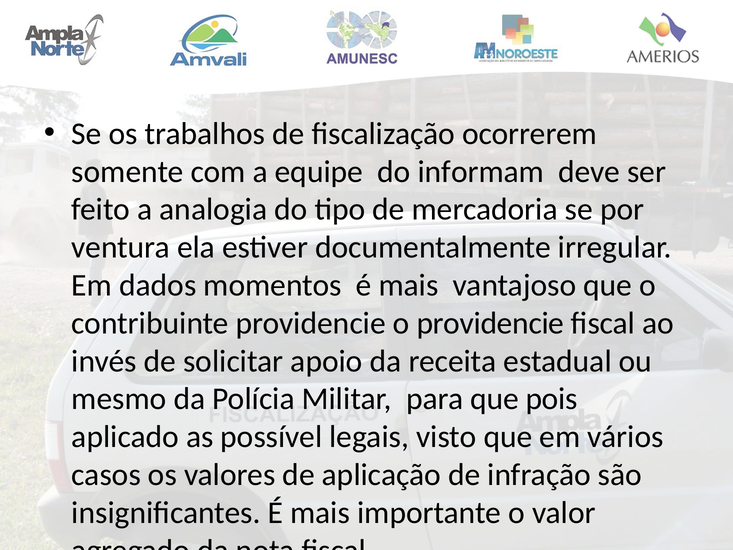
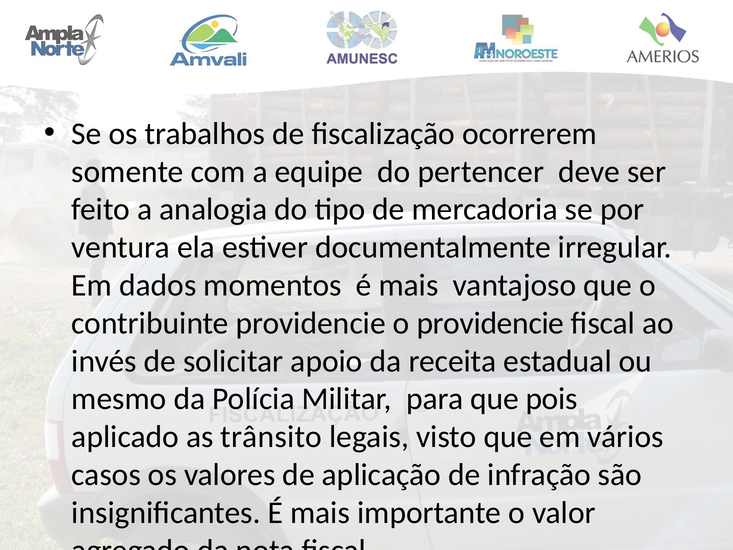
informam: informam -> pertencer
possível: possível -> trânsito
